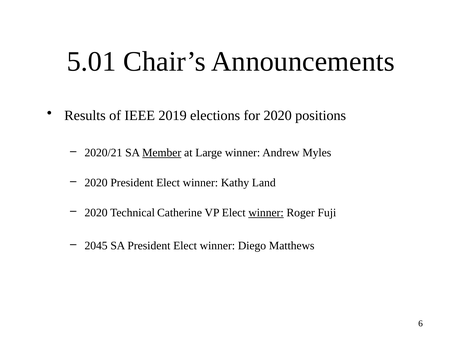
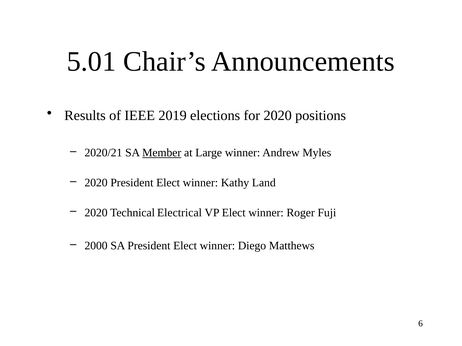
Catherine: Catherine -> Electrical
winner at (266, 213) underline: present -> none
2045: 2045 -> 2000
